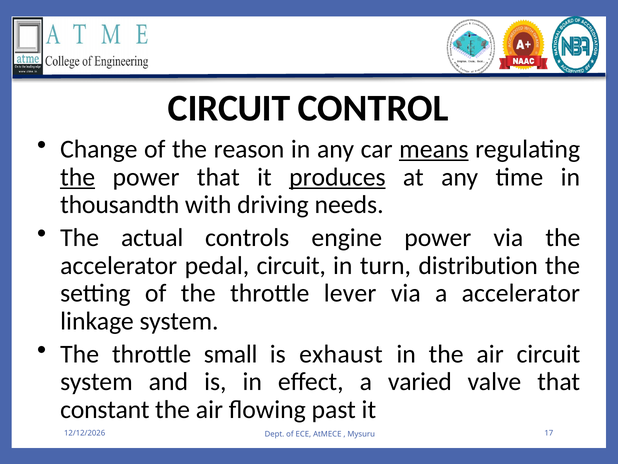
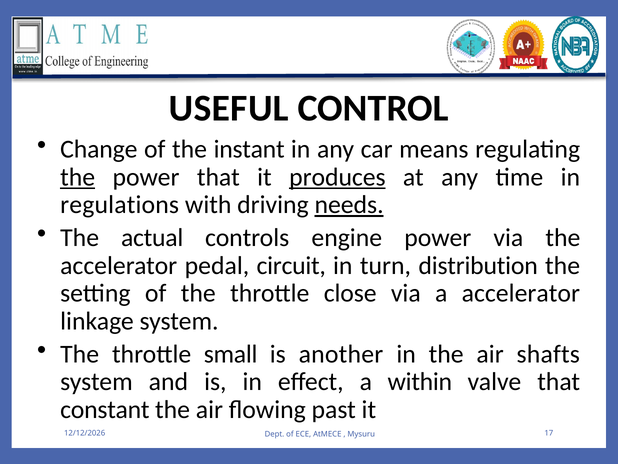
CIRCUIT at (229, 108): CIRCUIT -> USEFUL
reason: reason -> instant
means underline: present -> none
thousandth: thousandth -> regulations
needs underline: none -> present
lever: lever -> close
exhaust: exhaust -> another
air circuit: circuit -> shafts
varied: varied -> within
